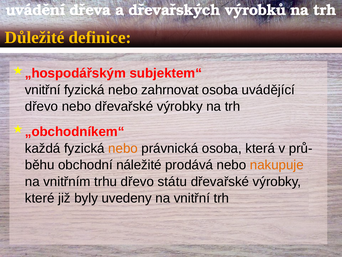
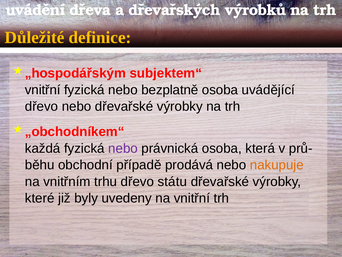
zahrnovat: zahrnovat -> bezplatně
nebo at (123, 148) colour: orange -> purple
náležité: náležité -> případě
